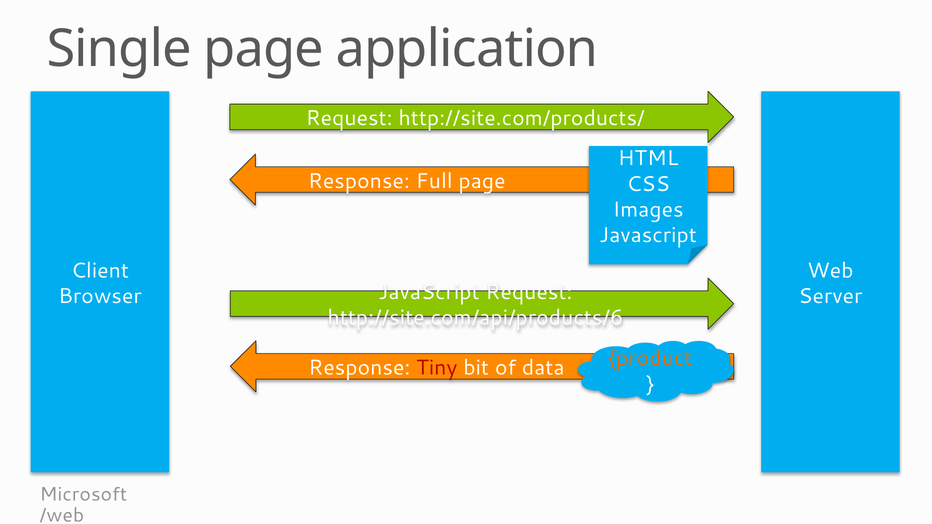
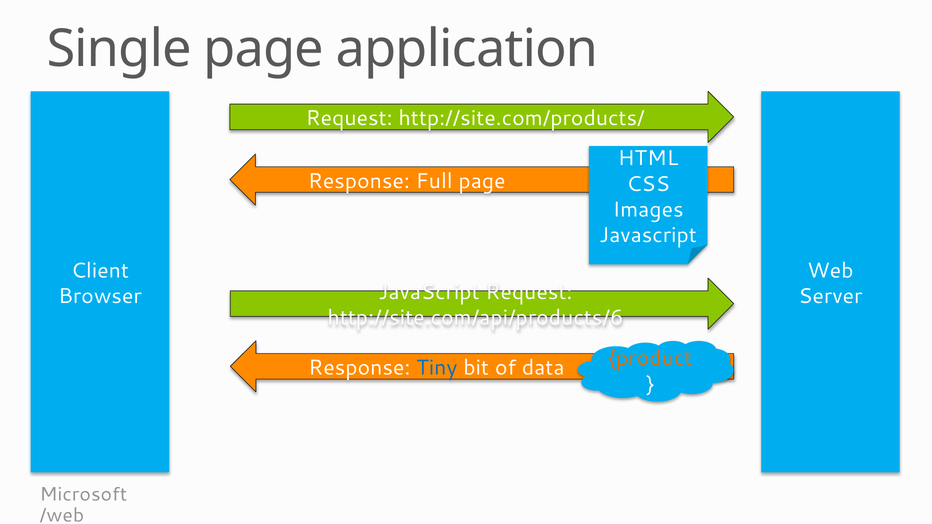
Tiny colour: red -> blue
